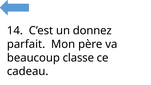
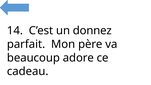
classe: classe -> adore
